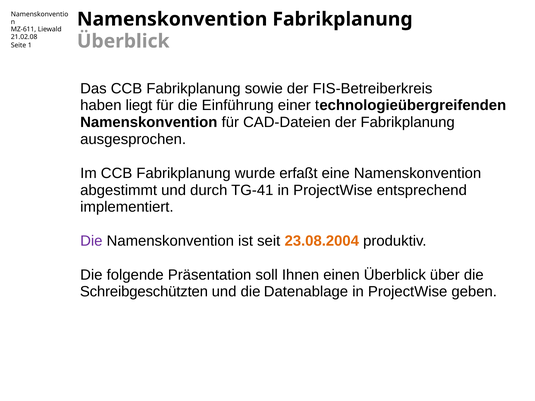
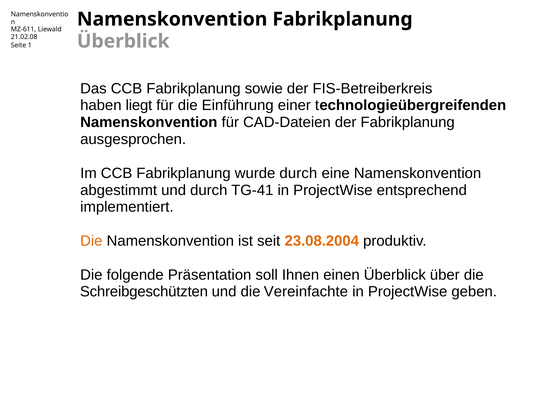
wurde erfaßt: erfaßt -> durch
Die at (91, 241) colour: purple -> orange
Datenablage: Datenablage -> Vereinfachte
